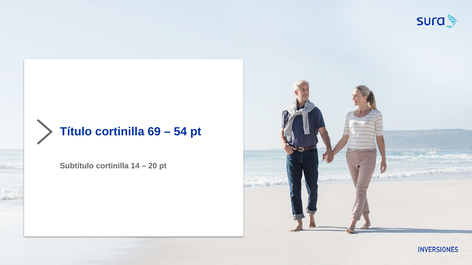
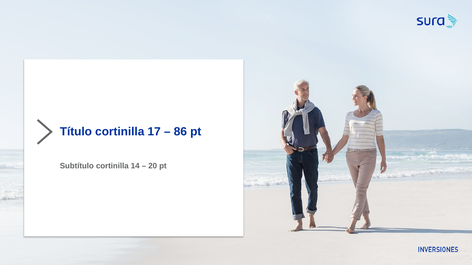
69: 69 -> 17
54: 54 -> 86
